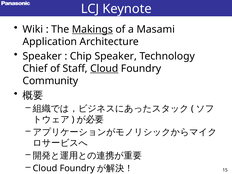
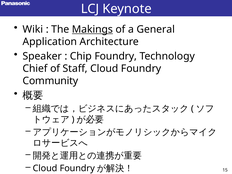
Masami: Masami -> General
Chip Speaker: Speaker -> Foundry
Cloud at (104, 68) underline: present -> none
